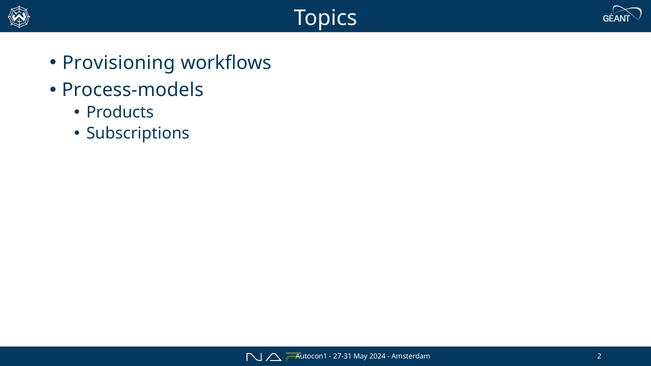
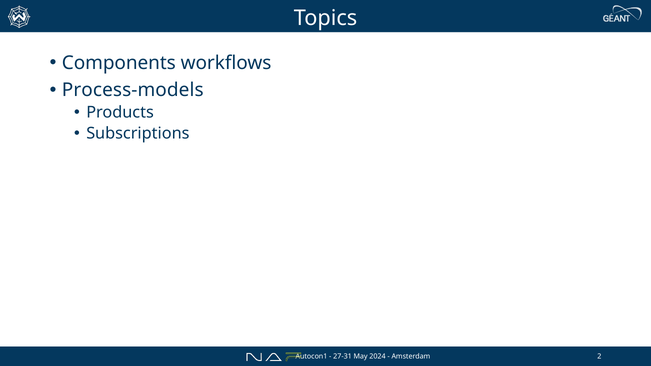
Provisioning: Provisioning -> Components
